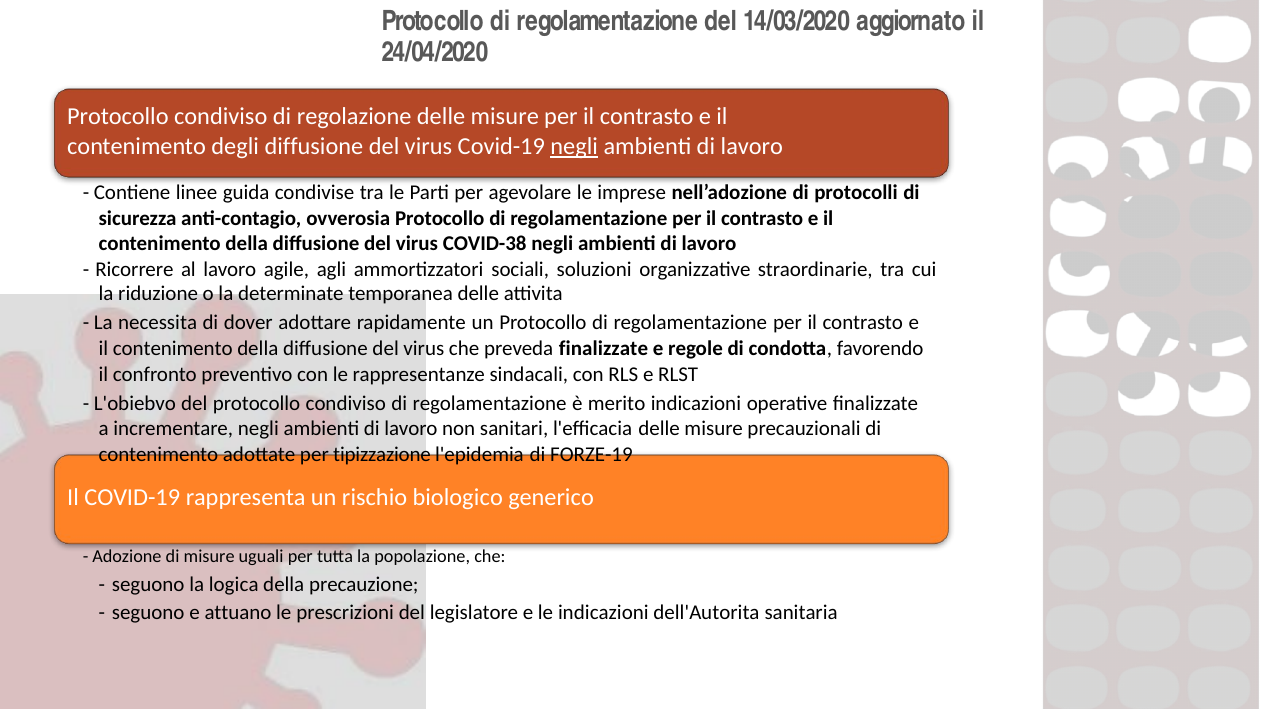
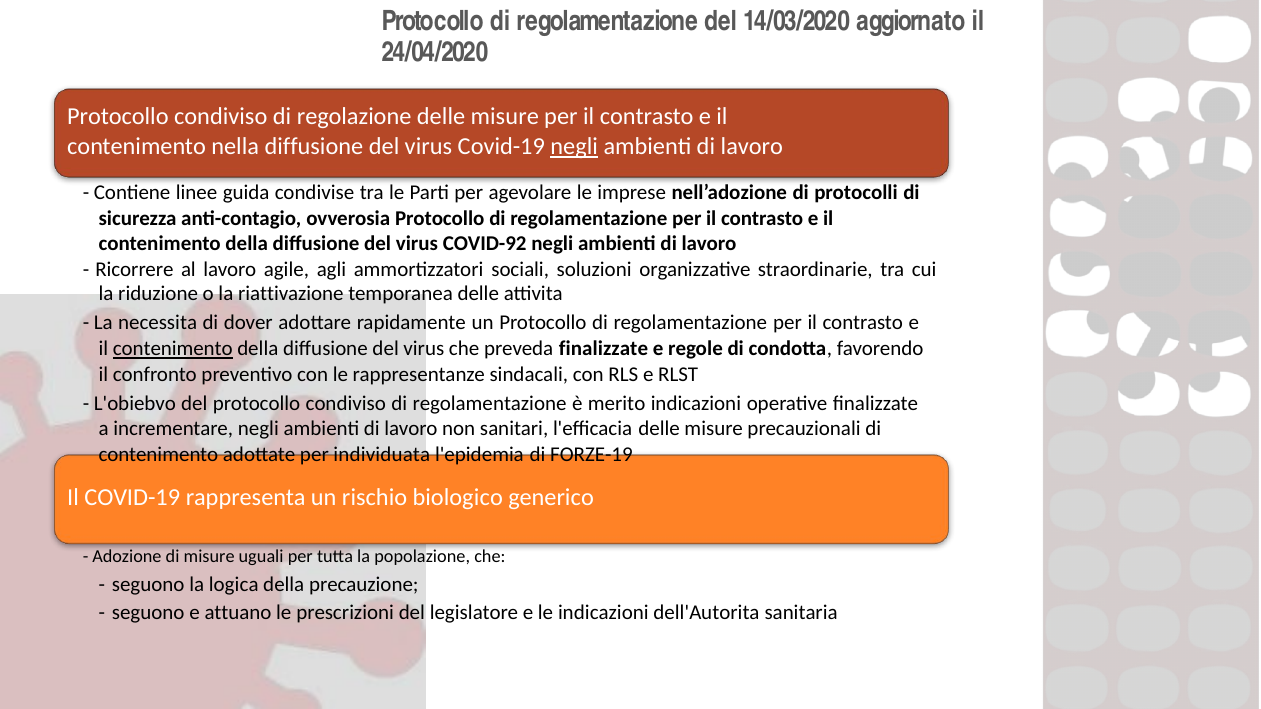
degli: degli -> nella
COVID-38: COVID-38 -> COVID-92
determinate: determinate -> riattivazione
contenimento at (173, 349) underline: none -> present
tipizzazione: tipizzazione -> individuata
